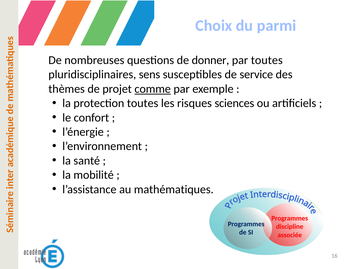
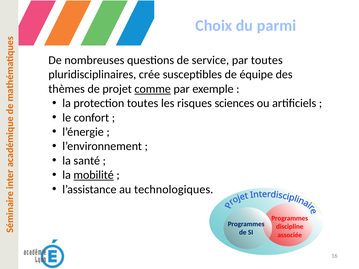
donner: donner -> service
sens: sens -> crée
service: service -> équipe
mobilité underline: none -> present
mathématiques: mathématiques -> technologiques
